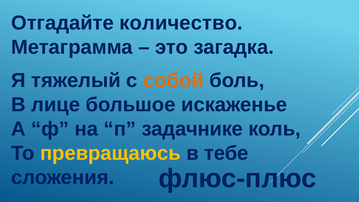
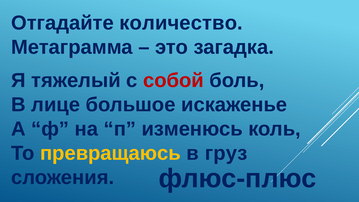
собой colour: orange -> red
задачнике: задачнике -> изменюсь
тебе: тебе -> груз
